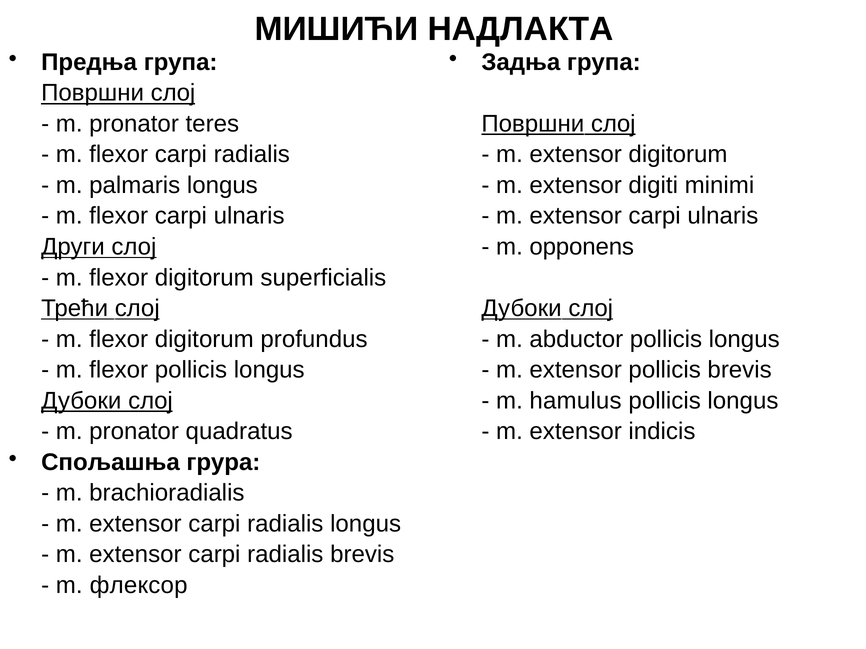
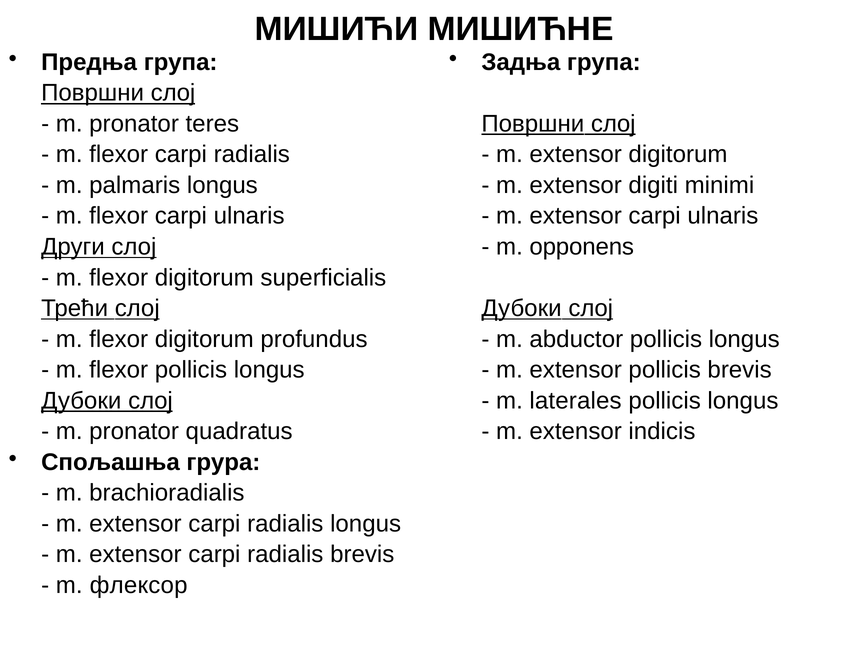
НАДЛАКТА: НАДЛАКТА -> МИШИЋНЕ
hamulus: hamulus -> laterales
